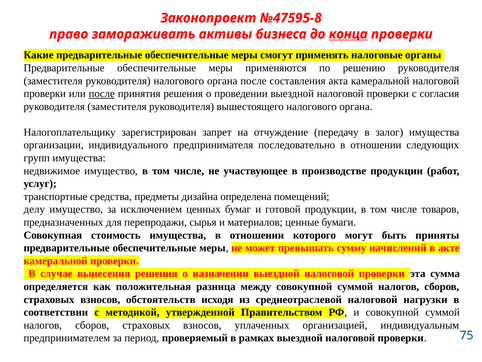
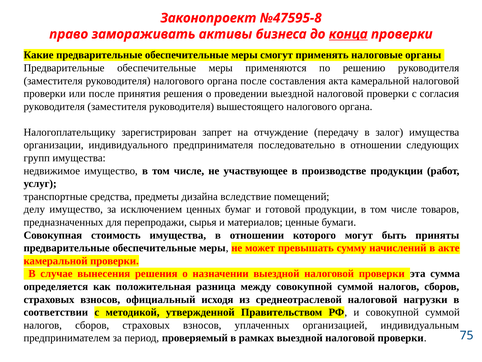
после at (102, 94) underline: present -> none
определена: определена -> вследствие
обстоятельств: обстоятельств -> официальный
